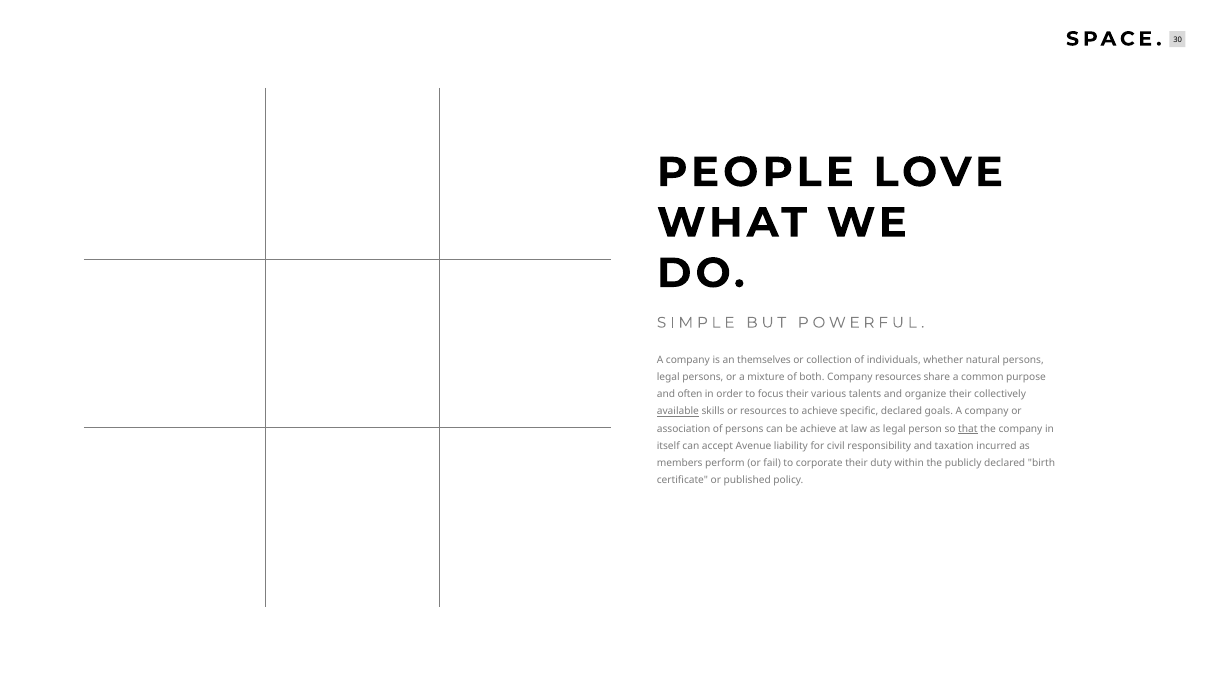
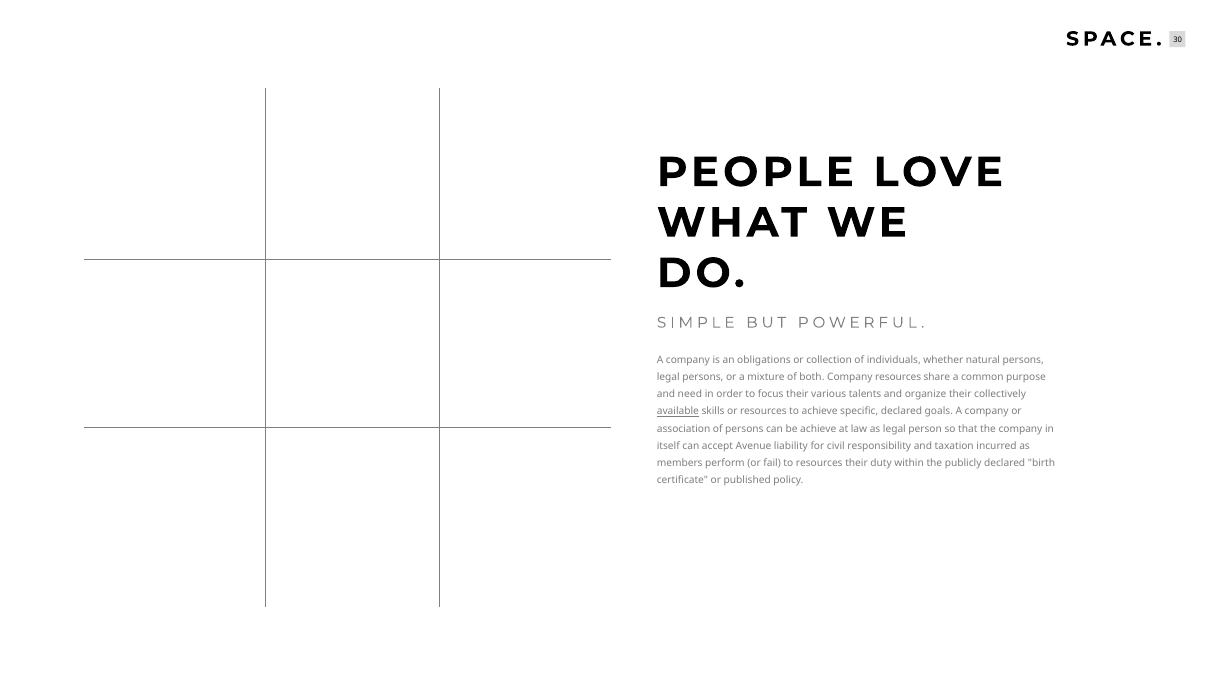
themselves: themselves -> obligations
often: often -> need
that underline: present -> none
to corporate: corporate -> resources
